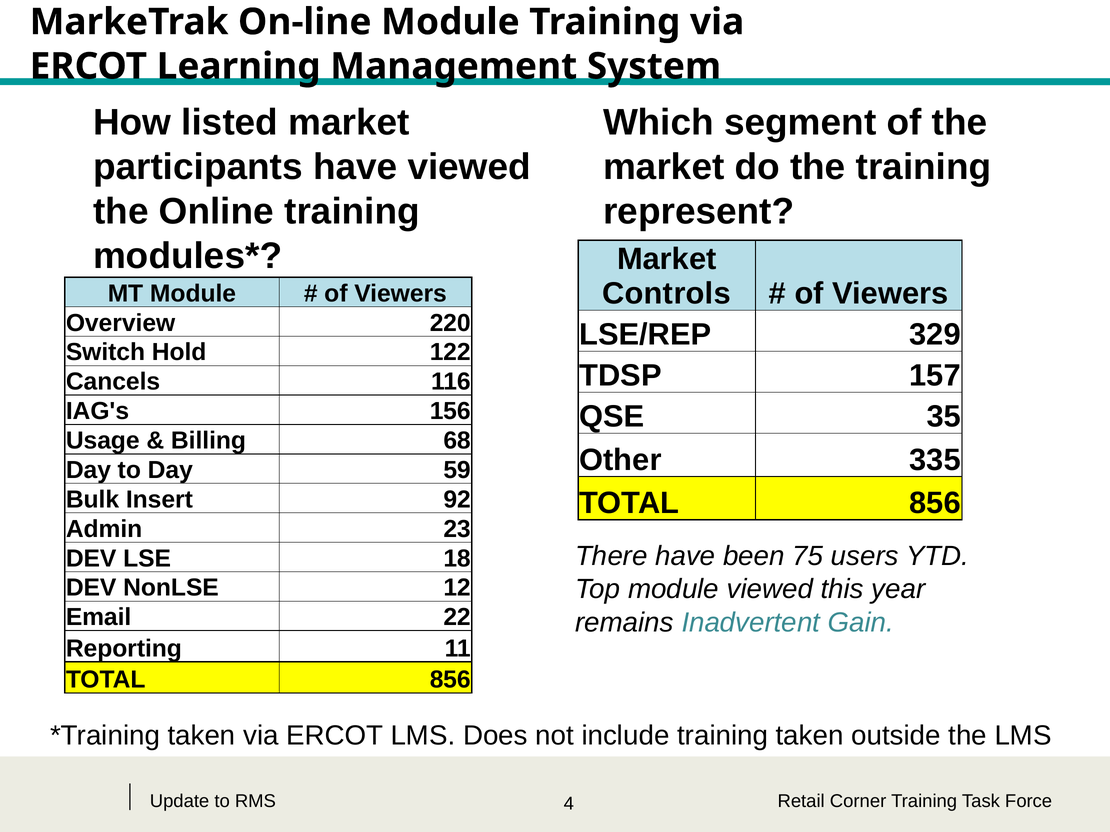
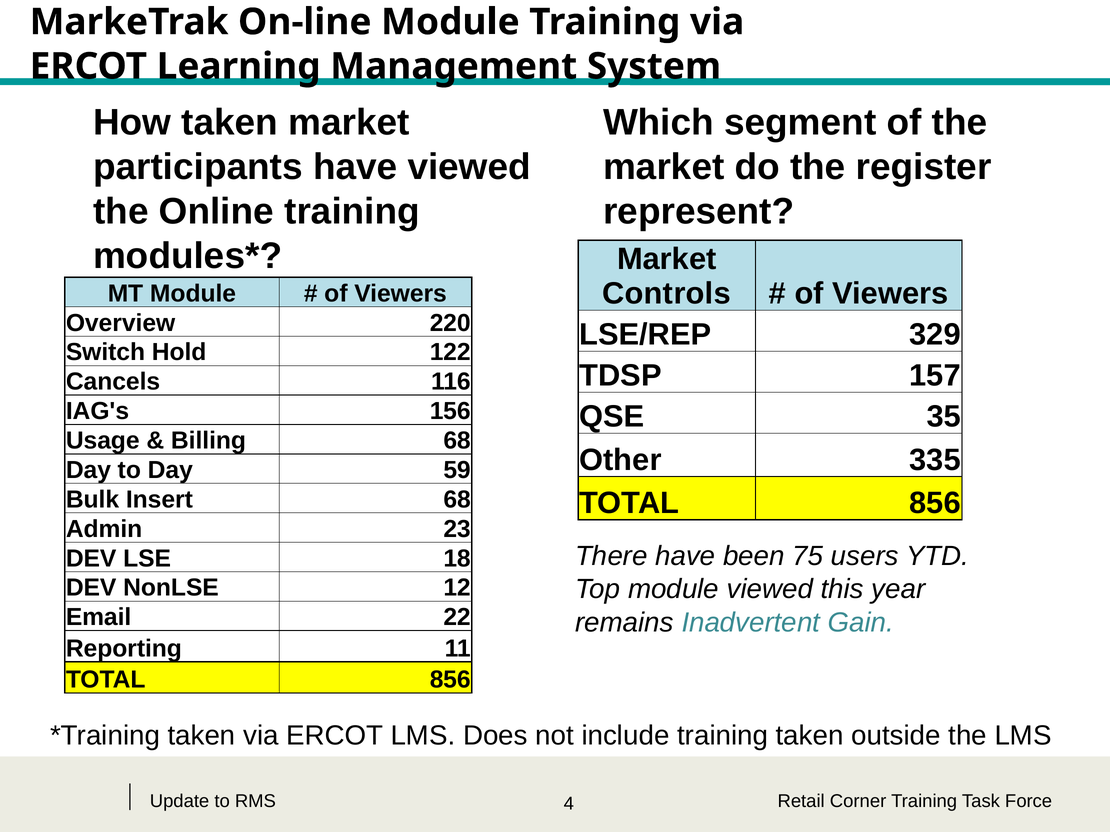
How listed: listed -> taken
the training: training -> register
Insert 92: 92 -> 68
